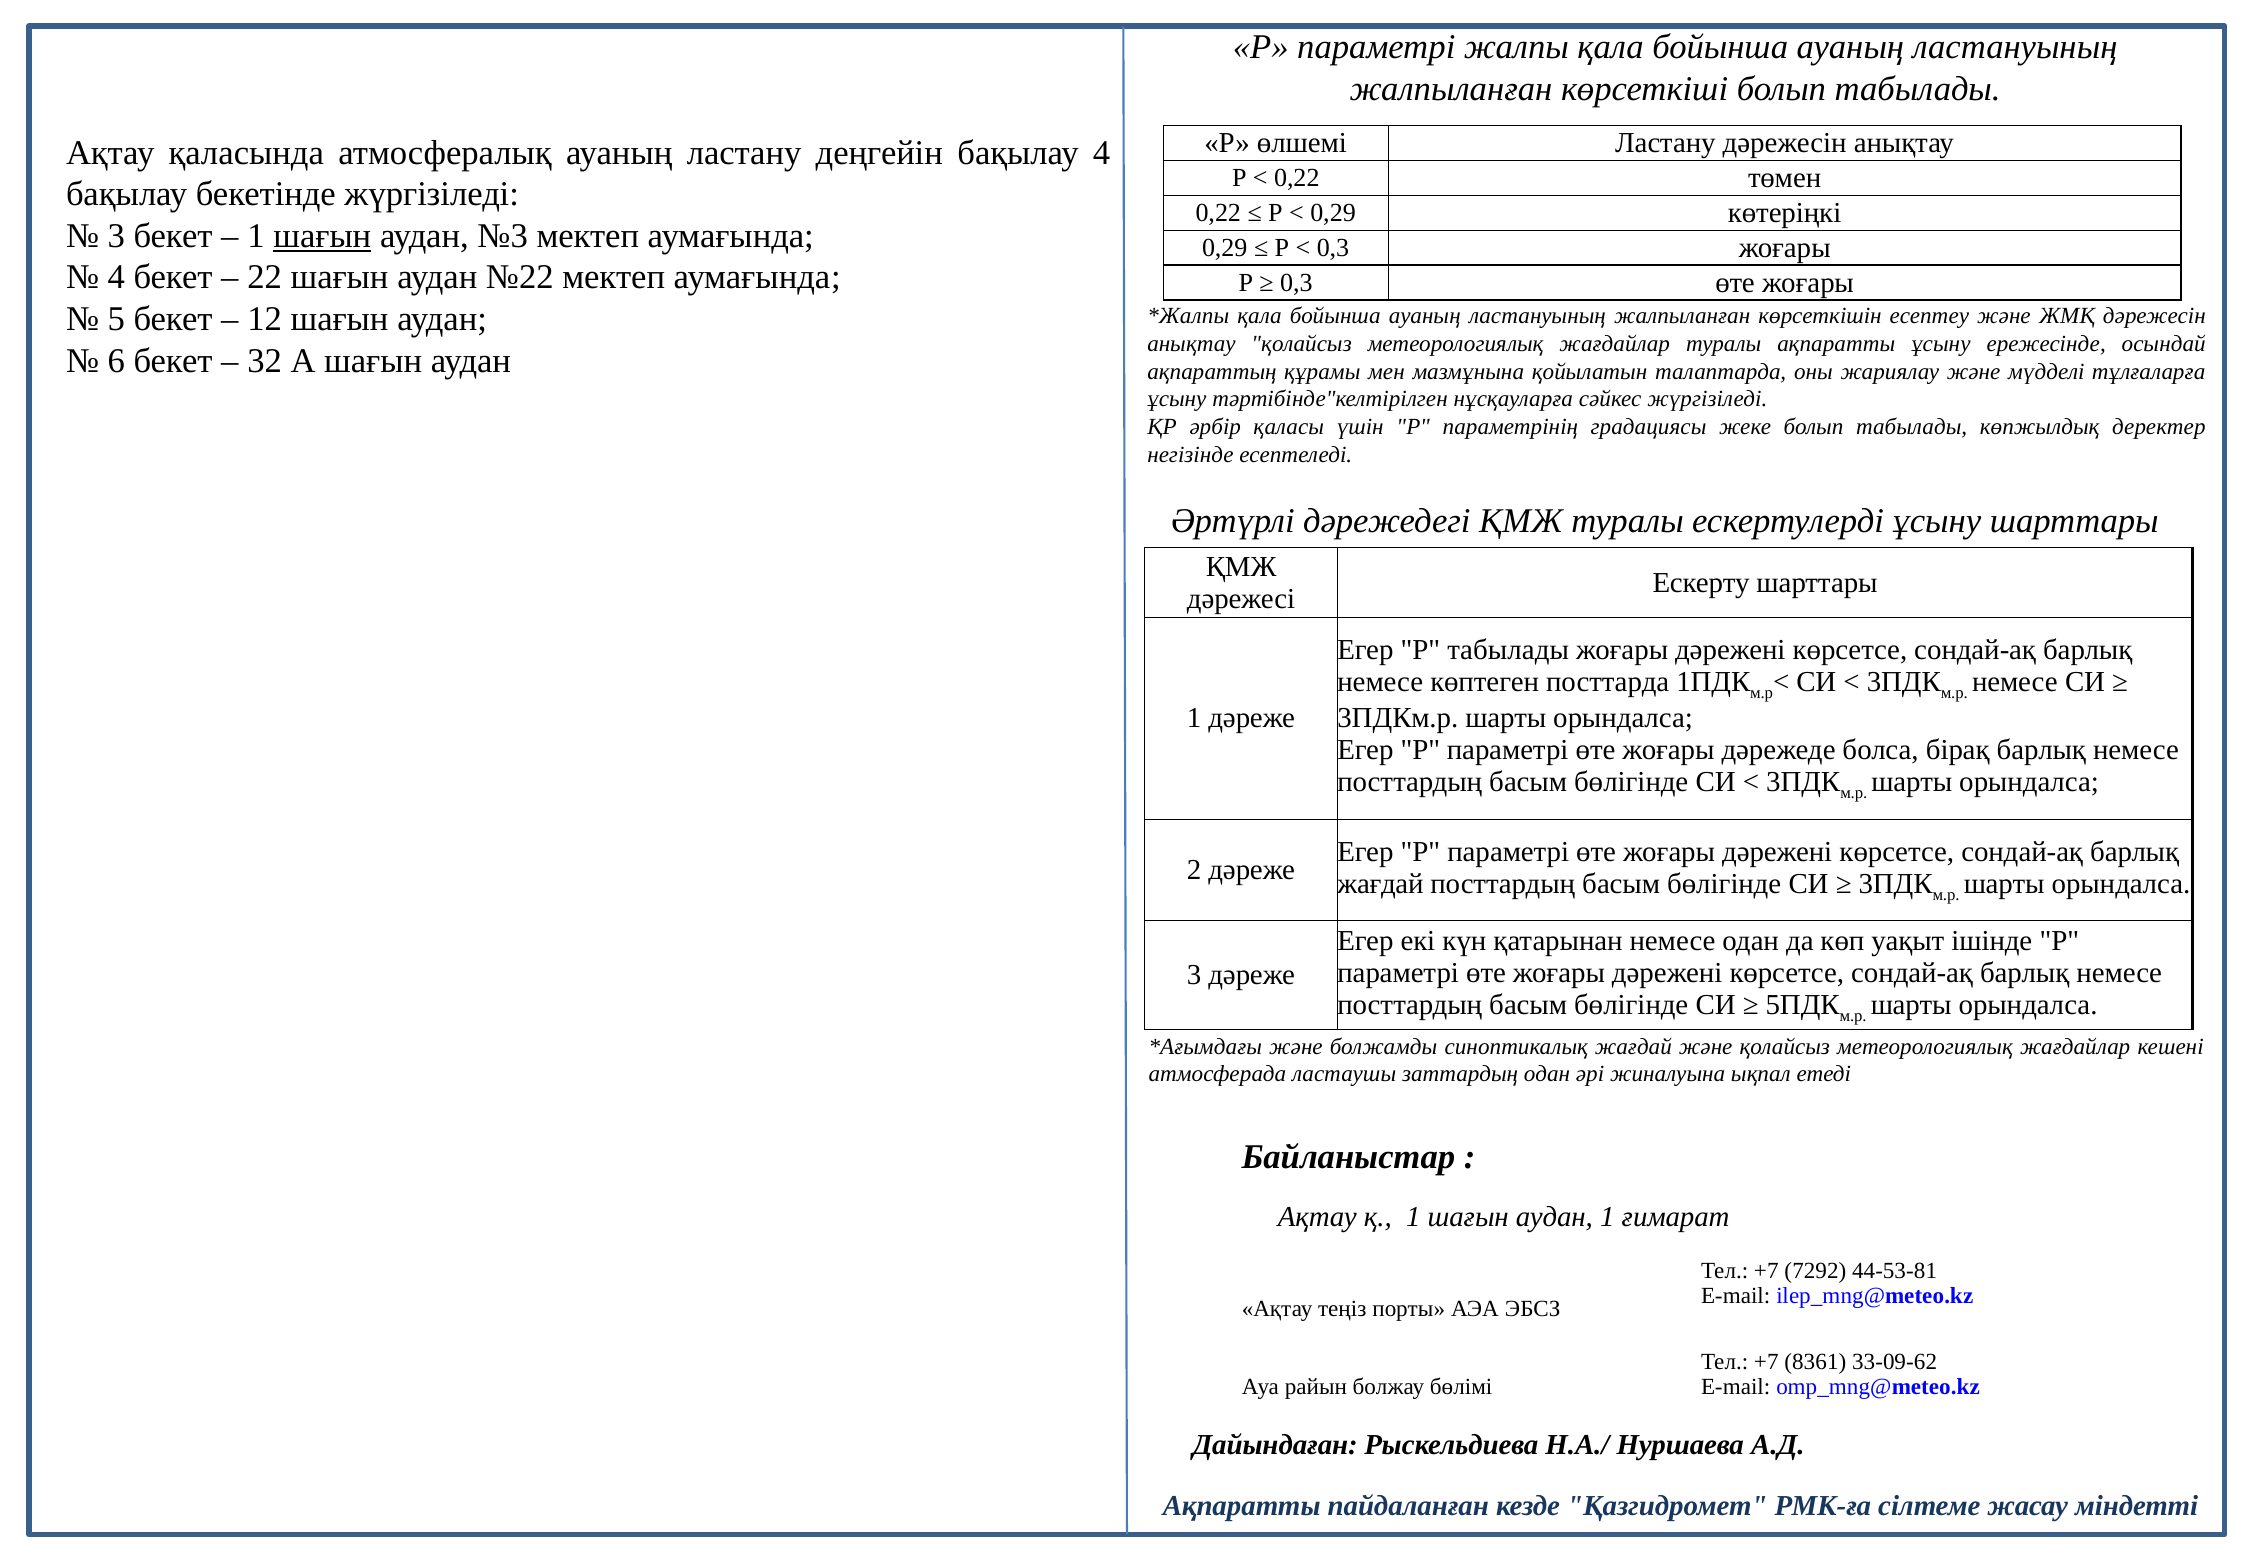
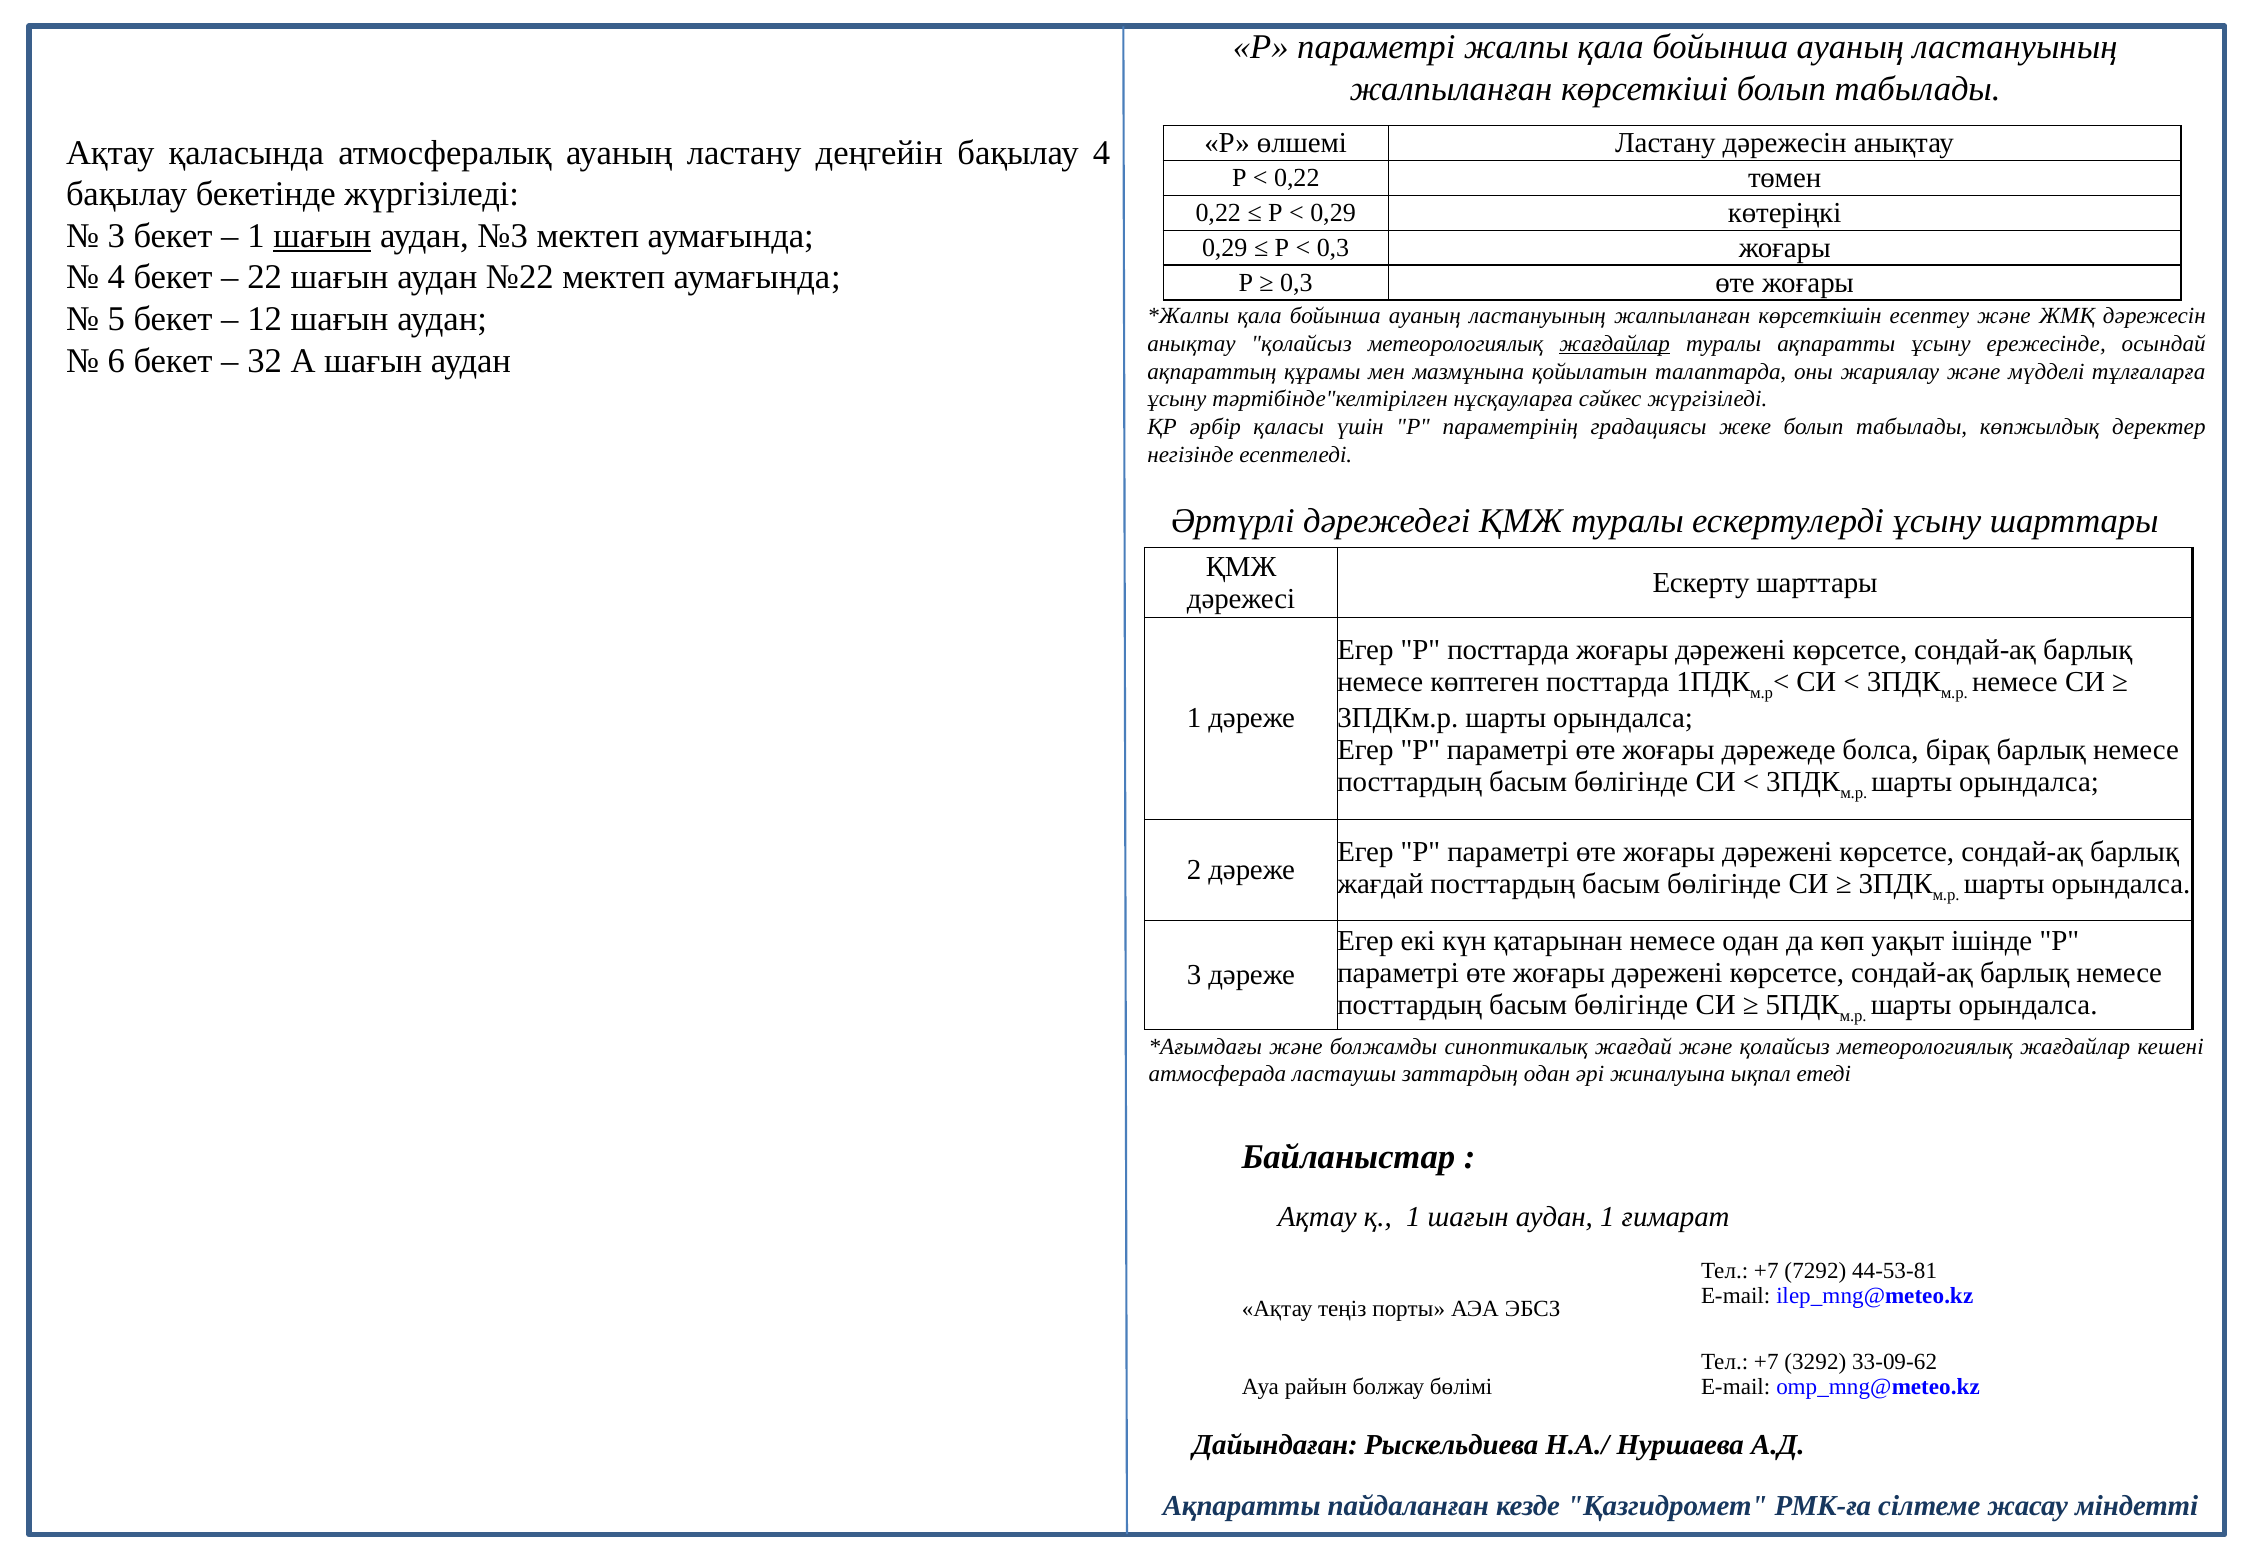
жағдайлар at (1615, 344) underline: none -> present
Р табылады: табылады -> посттарда
8361: 8361 -> 3292
